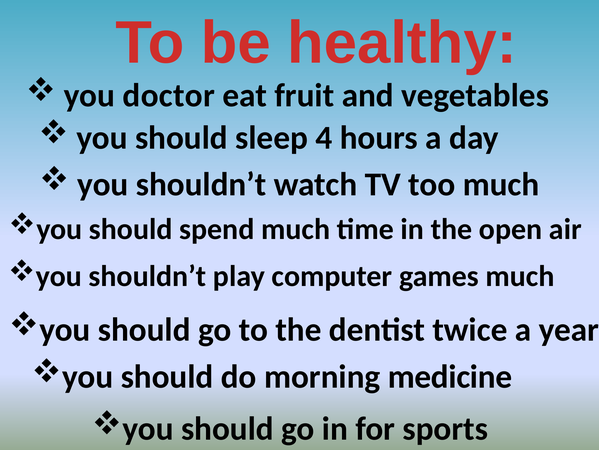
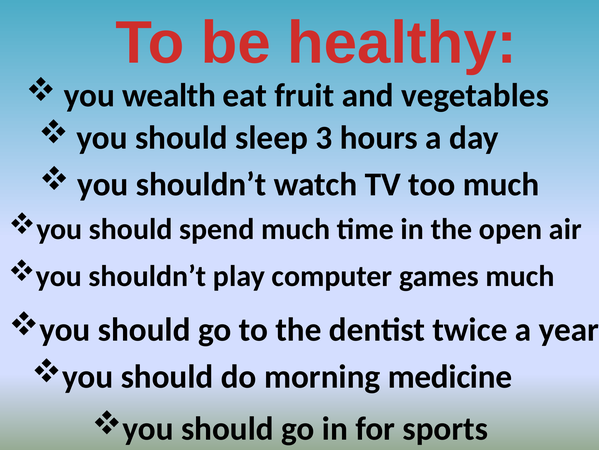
doctor: doctor -> wealth
4: 4 -> 3
